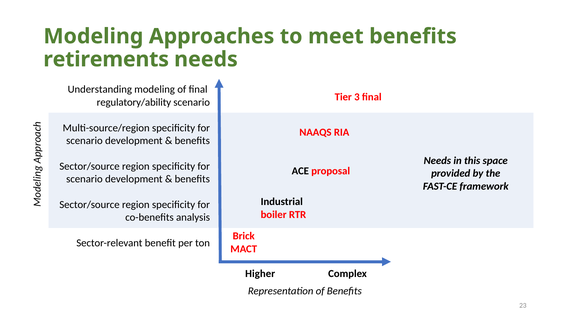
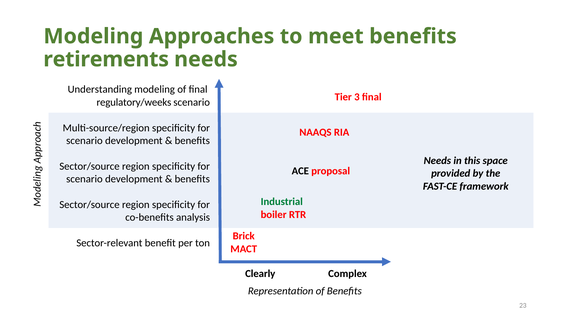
regulatory/ability: regulatory/ability -> regulatory/weeks
Industrial colour: black -> green
Higher: Higher -> Clearly
